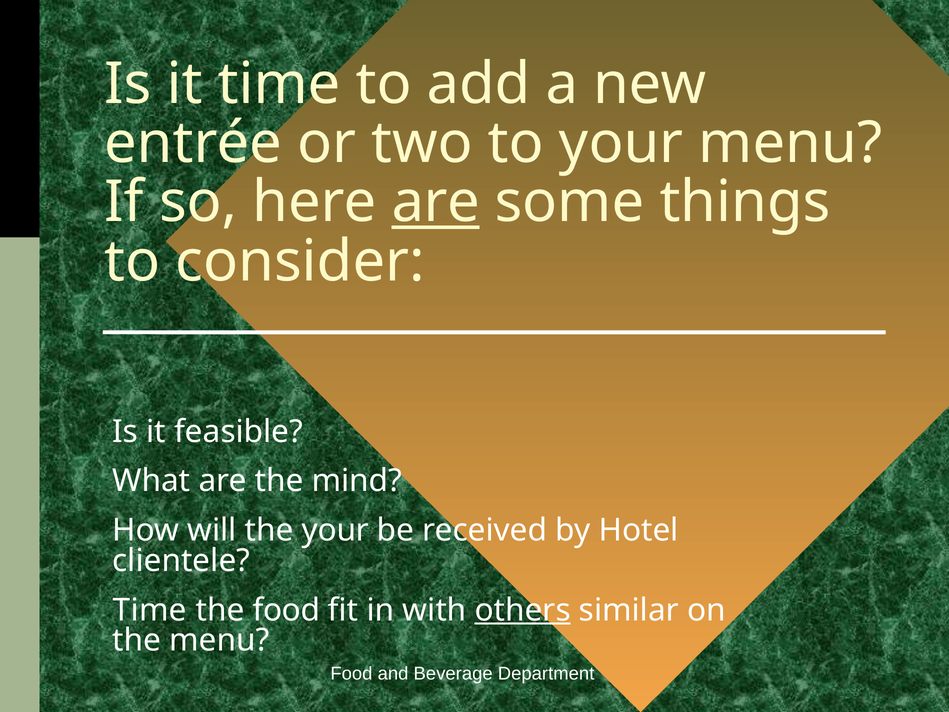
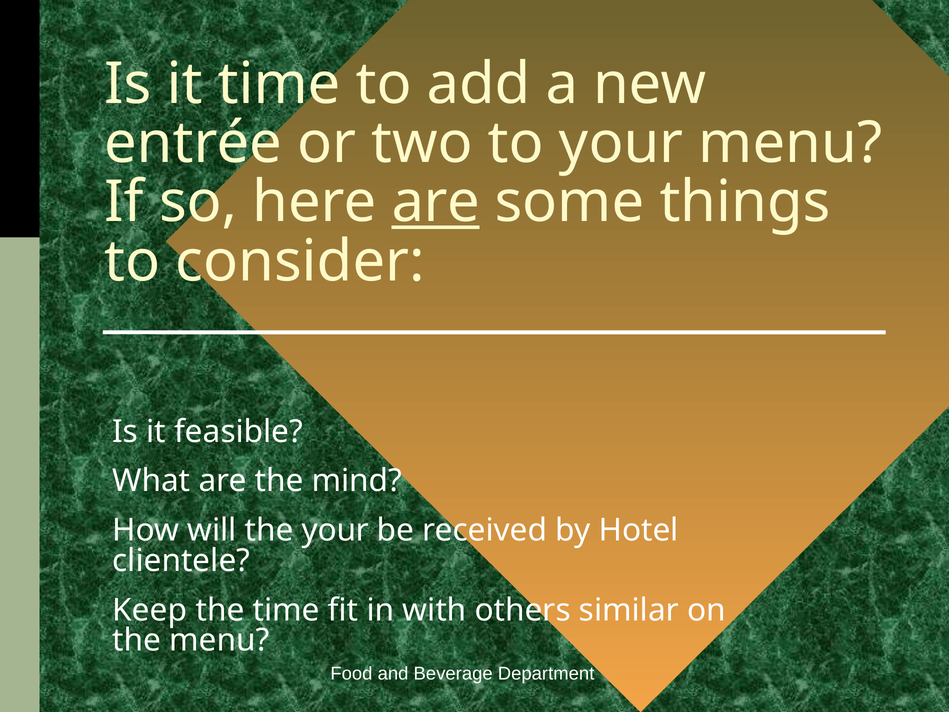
Time at (150, 610): Time -> Keep
the food: food -> time
others underline: present -> none
